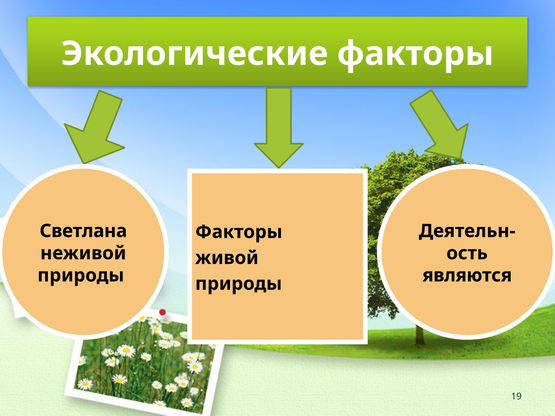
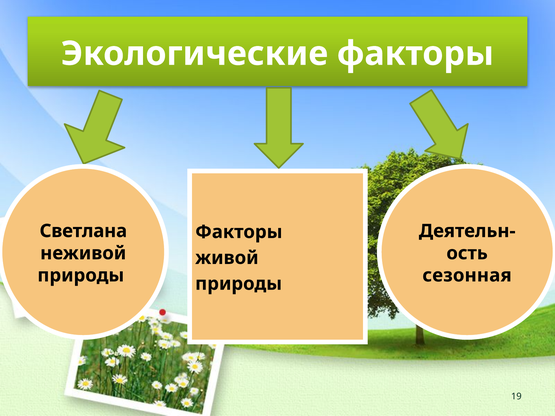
являются: являются -> сезонная
